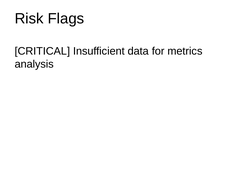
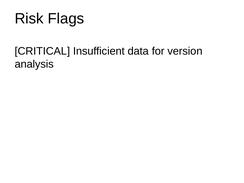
metrics: metrics -> version
